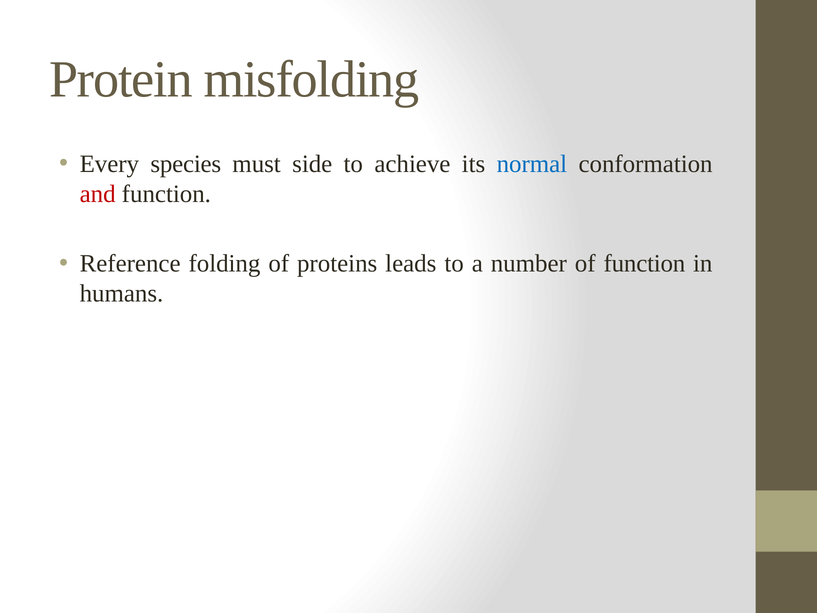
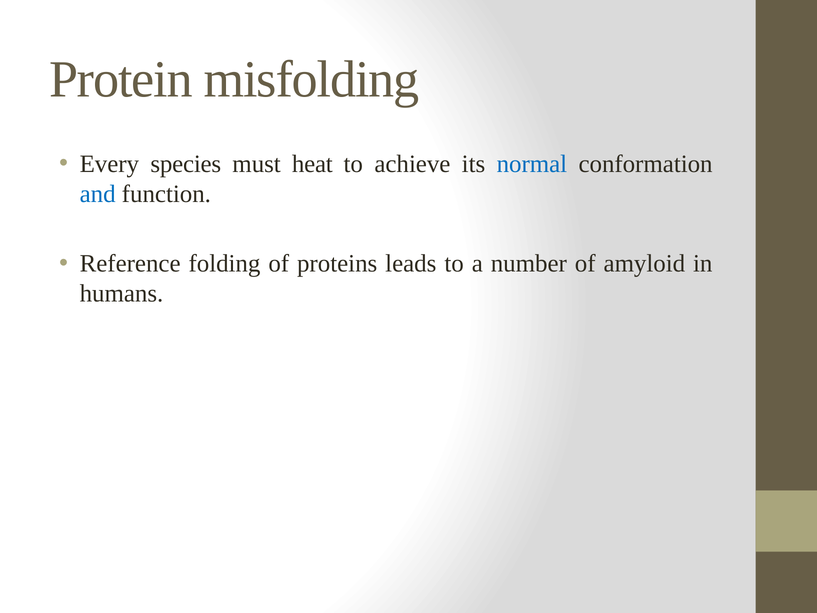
side: side -> heat
and colour: red -> blue
of function: function -> amyloid
